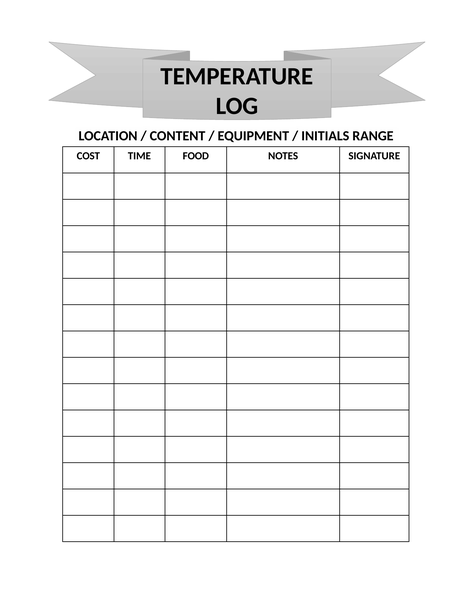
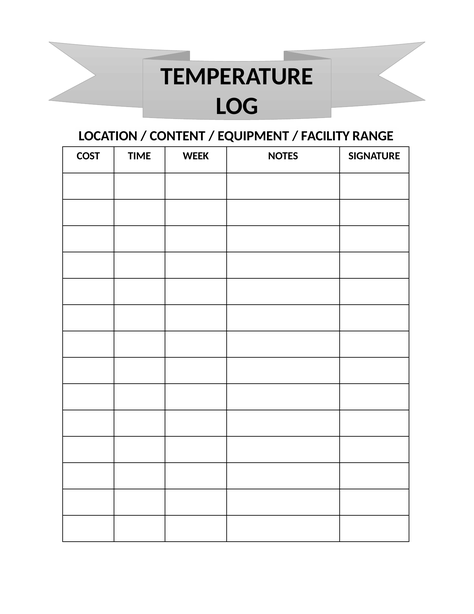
INITIALS: INITIALS -> FACILITY
FOOD: FOOD -> WEEK
